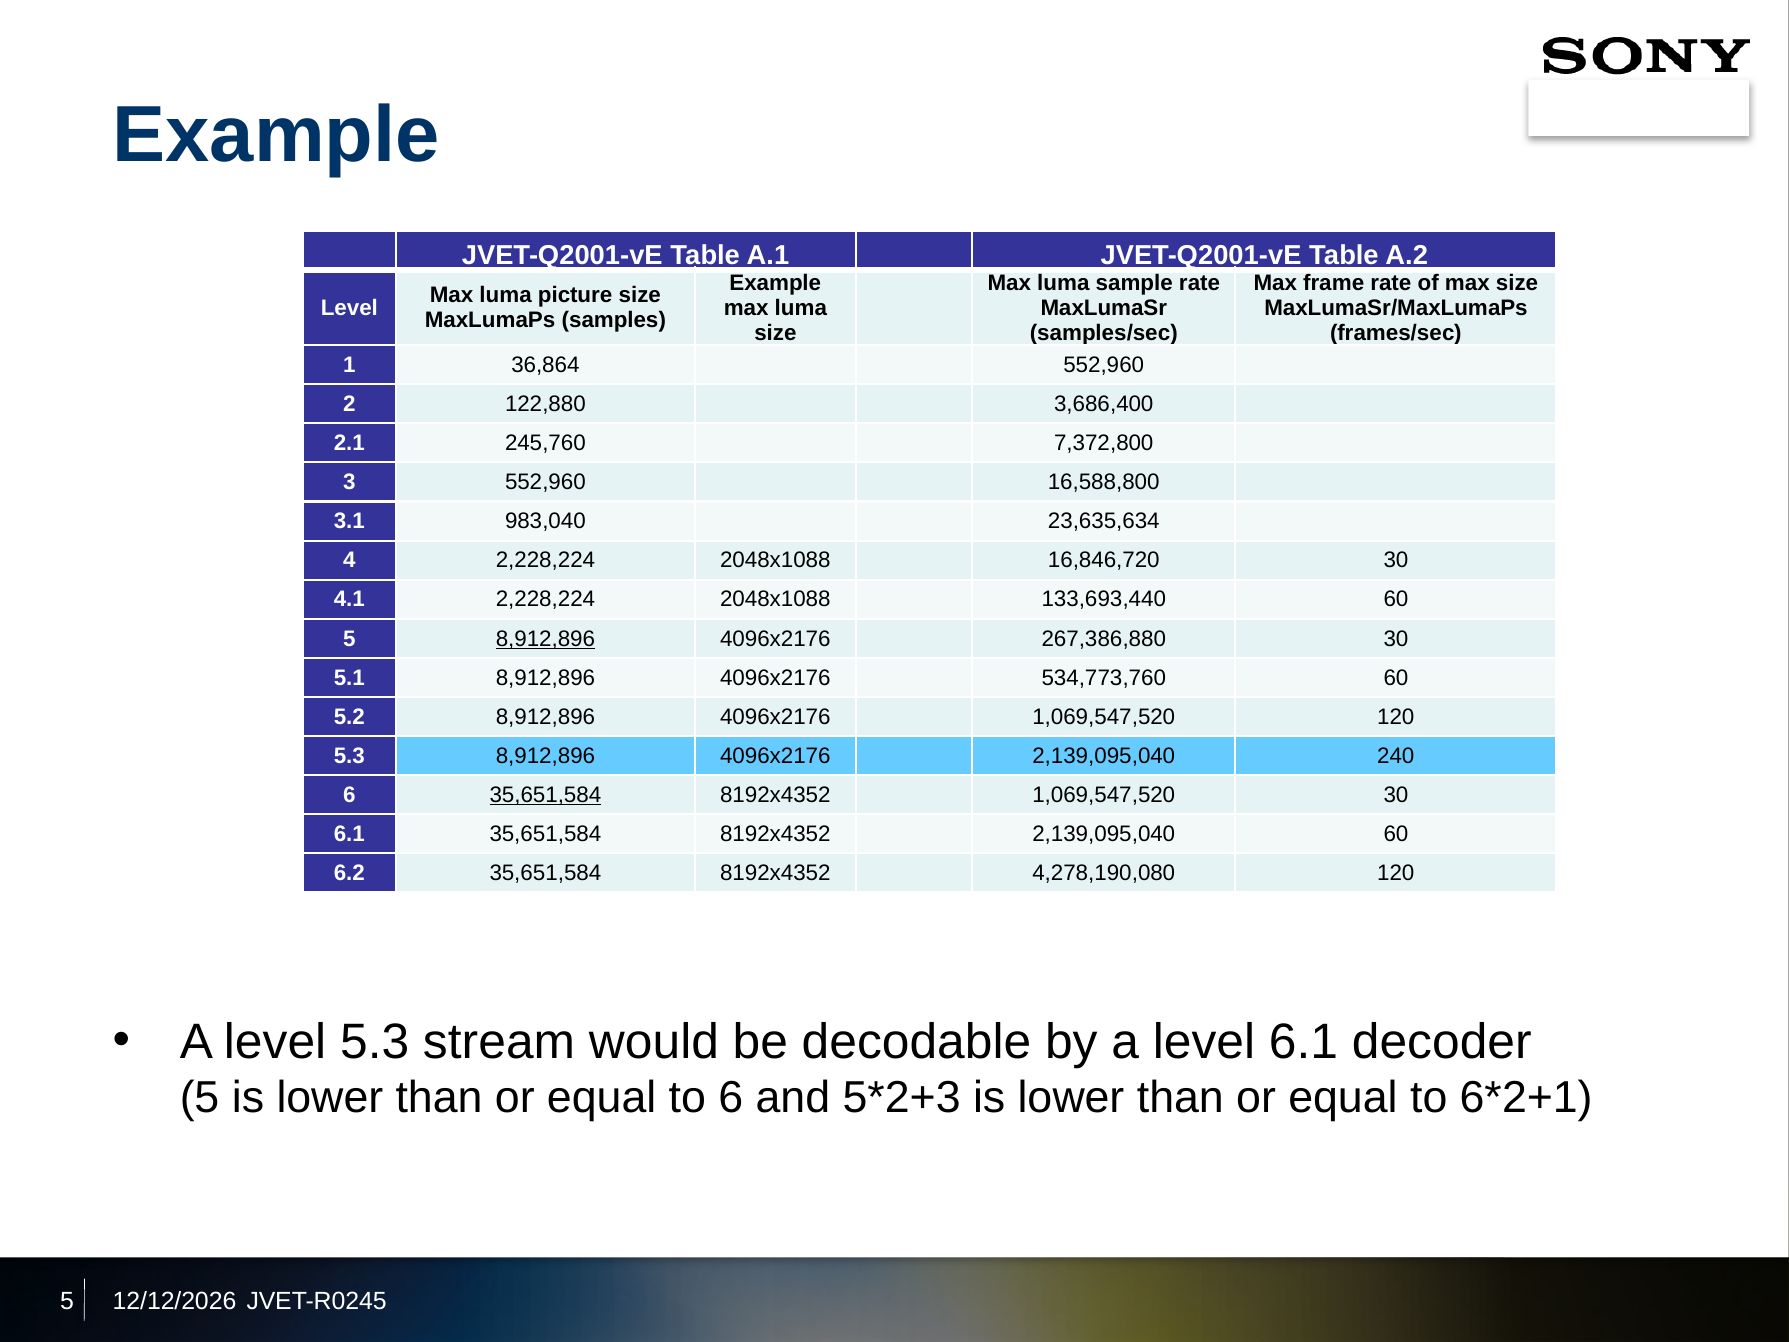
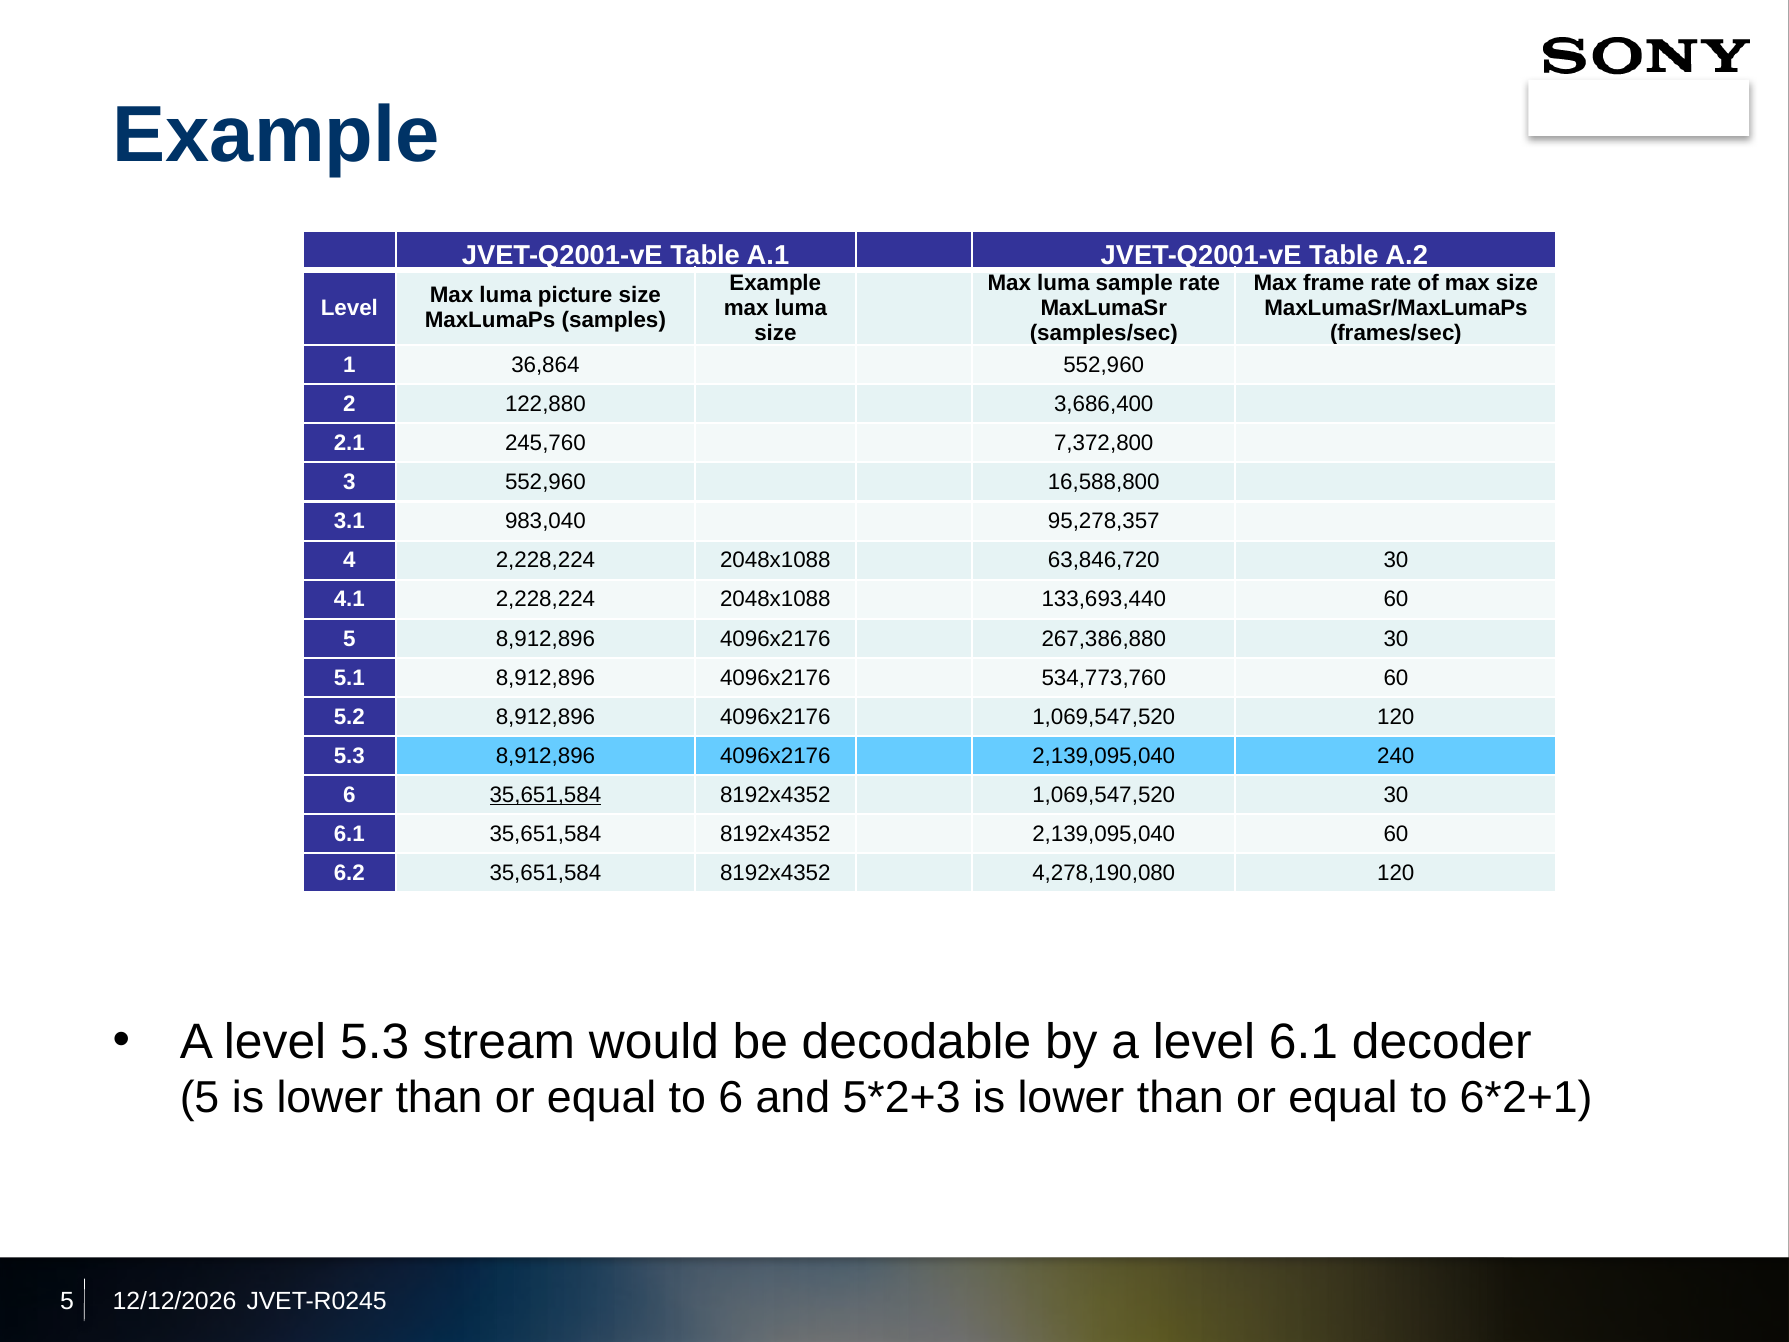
23,635,634: 23,635,634 -> 95,278,357
16,846,720: 16,846,720 -> 63,846,720
8,912,896 at (545, 639) underline: present -> none
